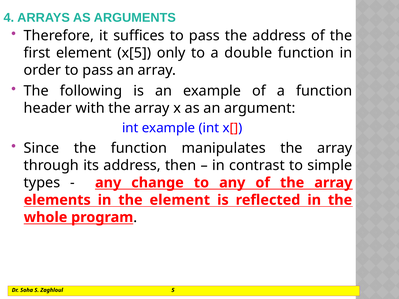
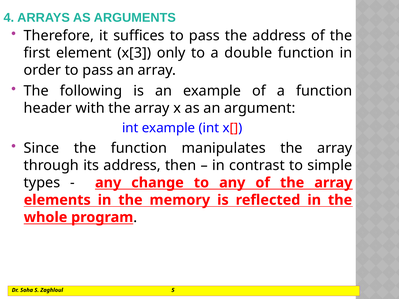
x[5: x[5 -> x[3
the element: element -> memory
